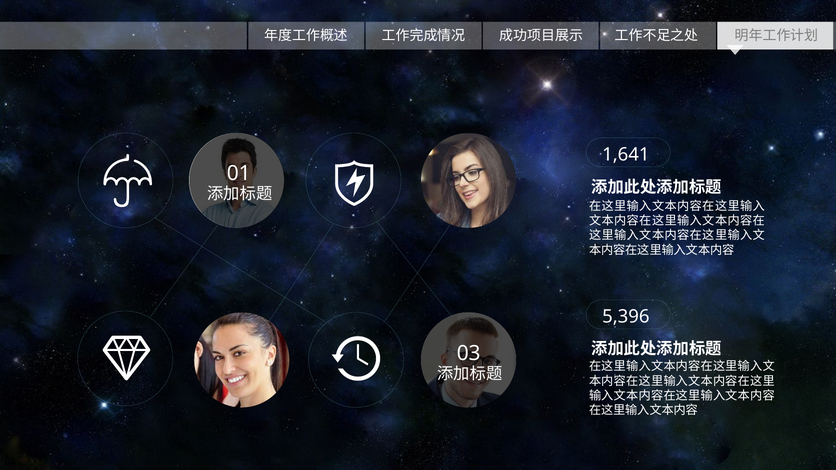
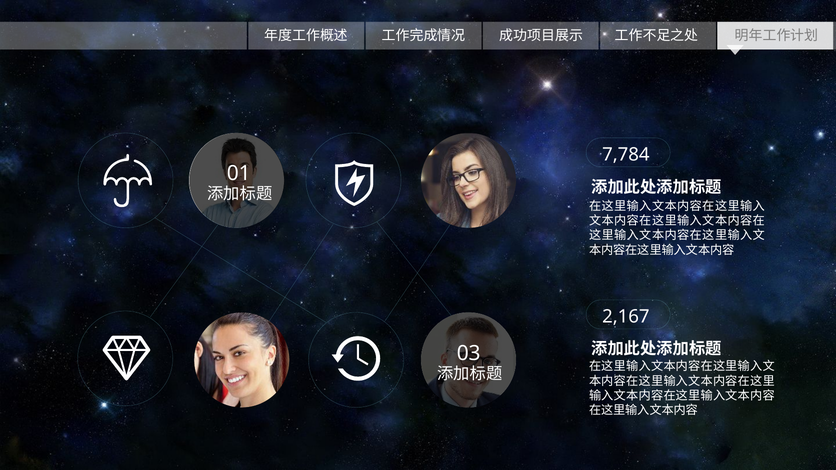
1,641: 1,641 -> 7,784
5,396: 5,396 -> 2,167
